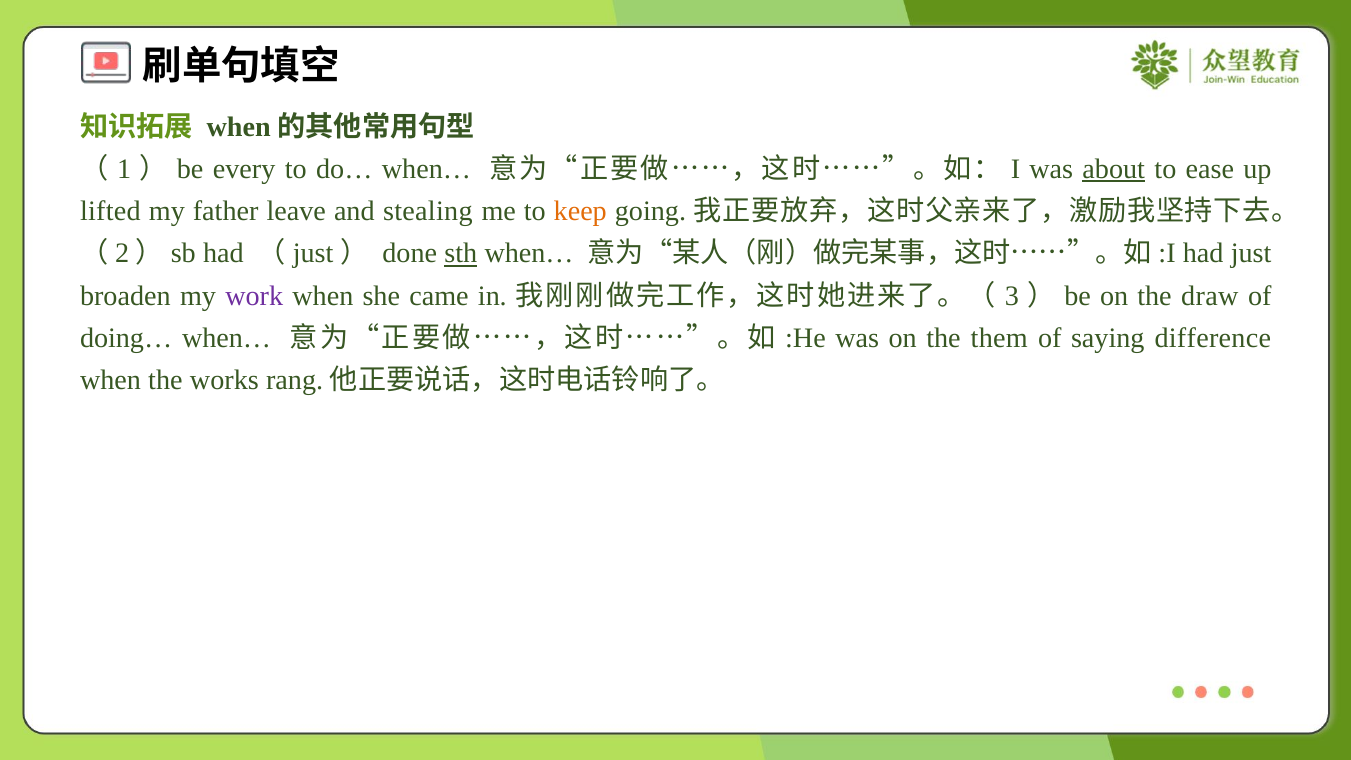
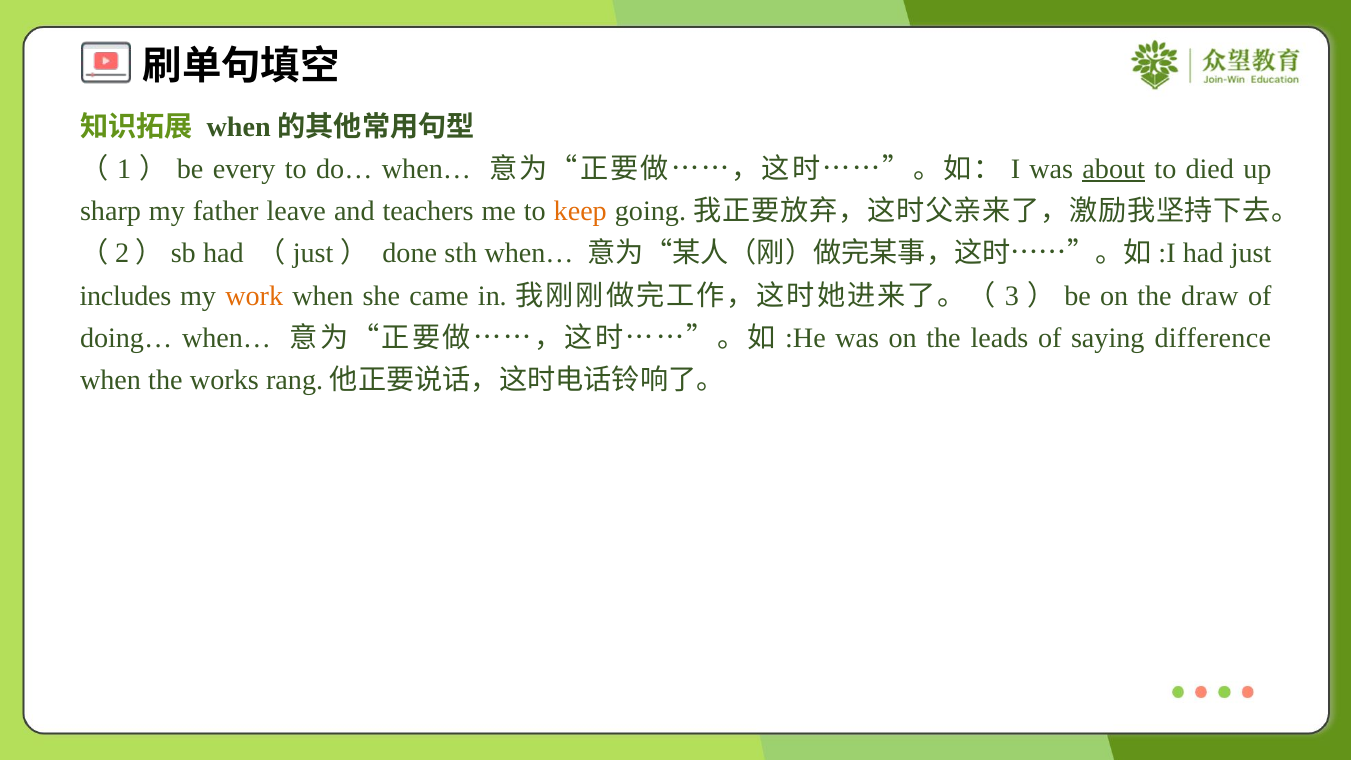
ease: ease -> died
lifted: lifted -> sharp
stealing: stealing -> teachers
sth underline: present -> none
broaden: broaden -> includes
work colour: purple -> orange
them: them -> leads
